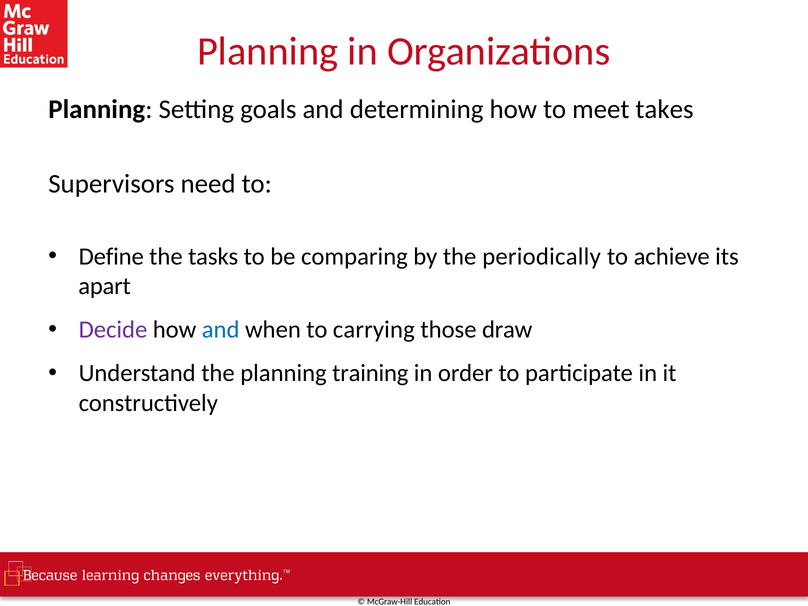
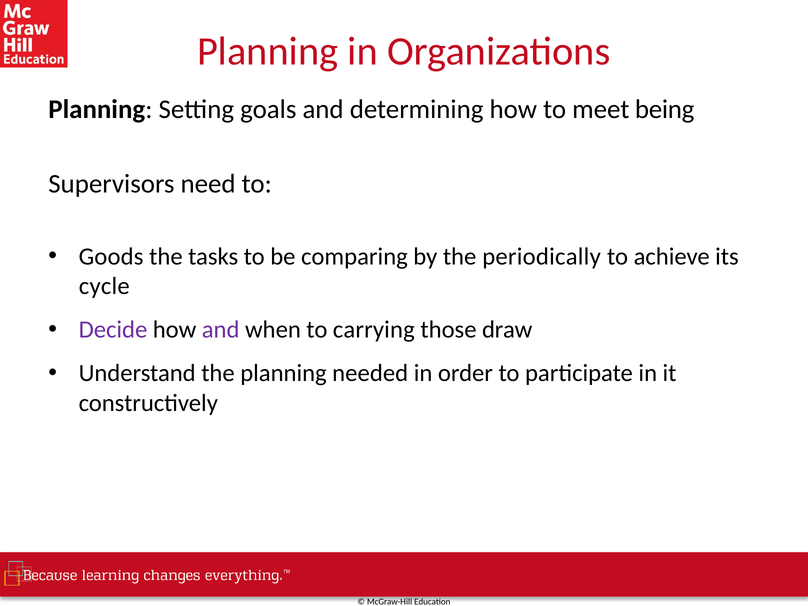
takes: takes -> being
Define: Define -> Goods
apart: apart -> cycle
and at (221, 330) colour: blue -> purple
training: training -> needed
